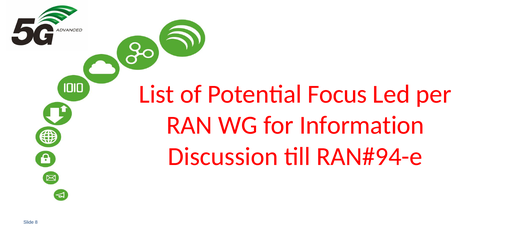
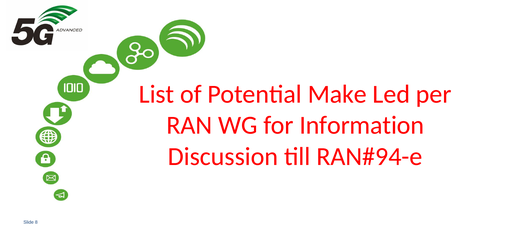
Focus: Focus -> Make
